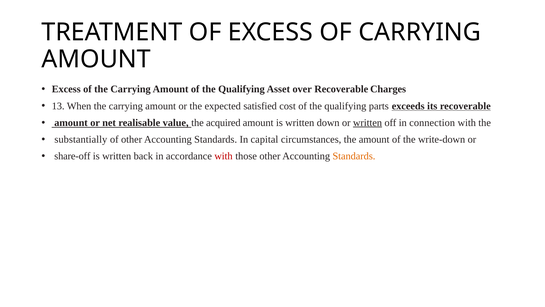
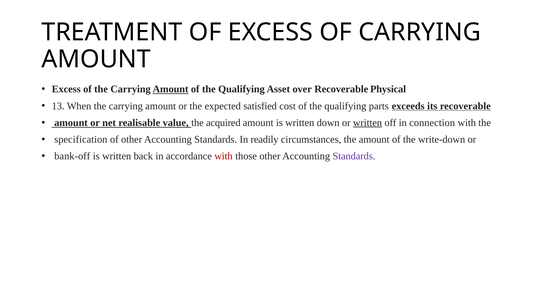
Amount at (171, 89) underline: none -> present
Charges: Charges -> Physical
substantially: substantially -> specification
capital: capital -> readily
share-off: share-off -> bank-off
Standards at (354, 156) colour: orange -> purple
